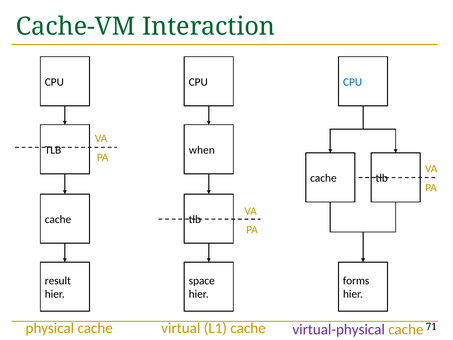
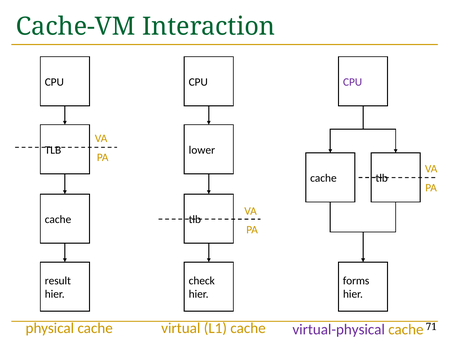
CPU at (353, 82) colour: blue -> purple
when: when -> lower
space: space -> check
